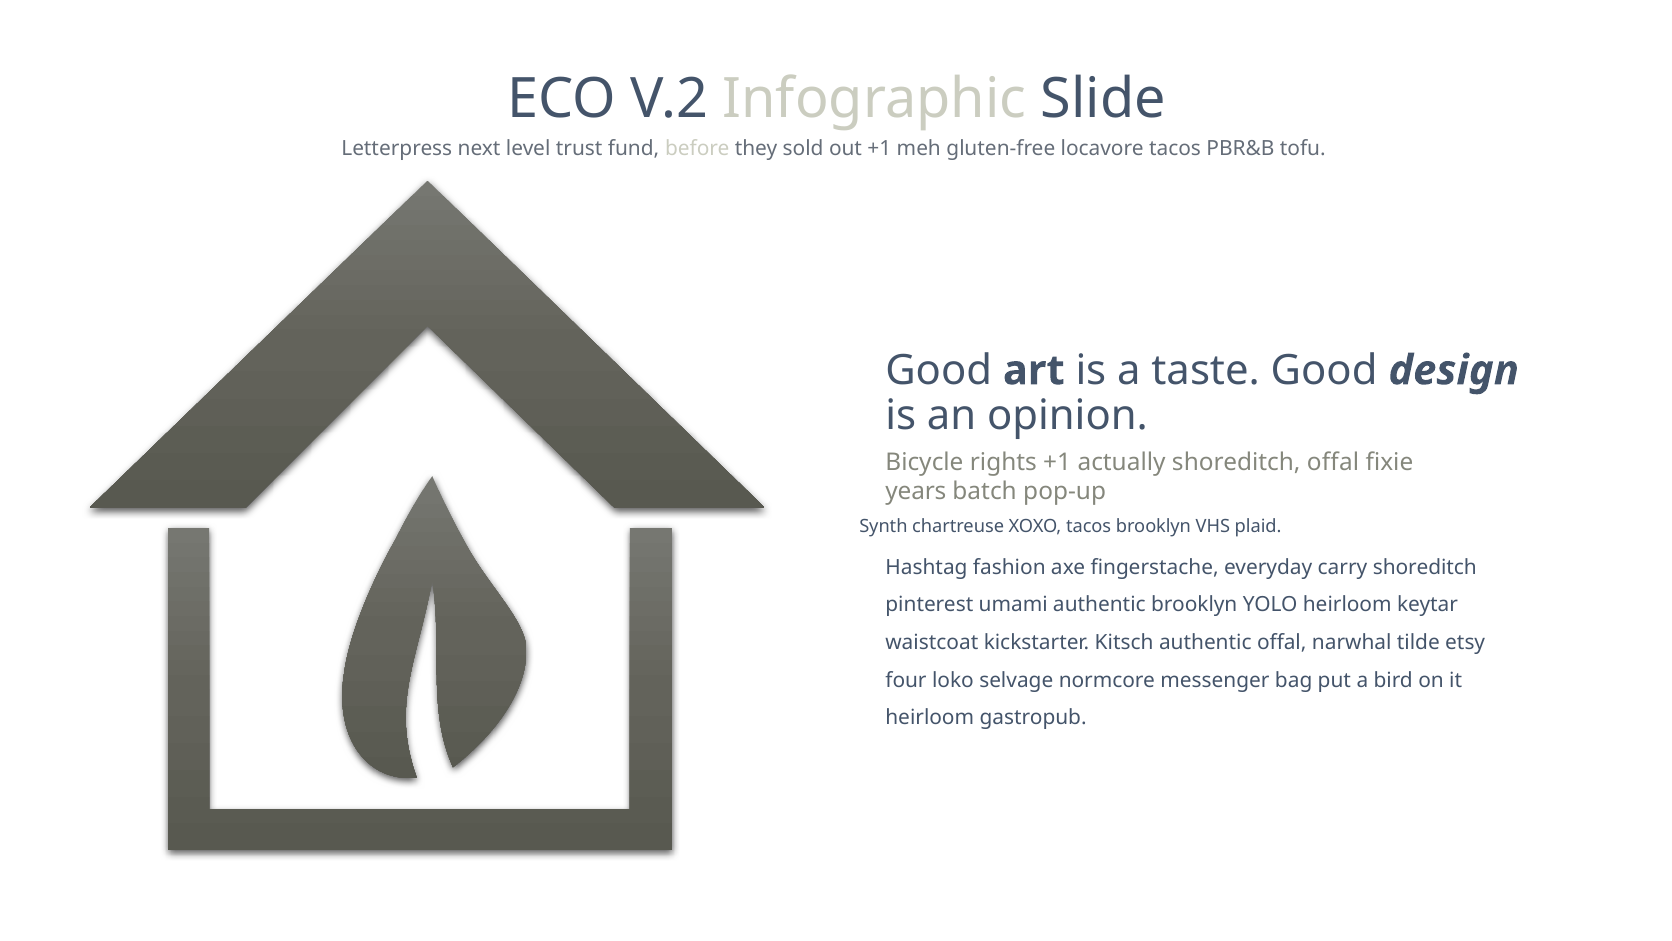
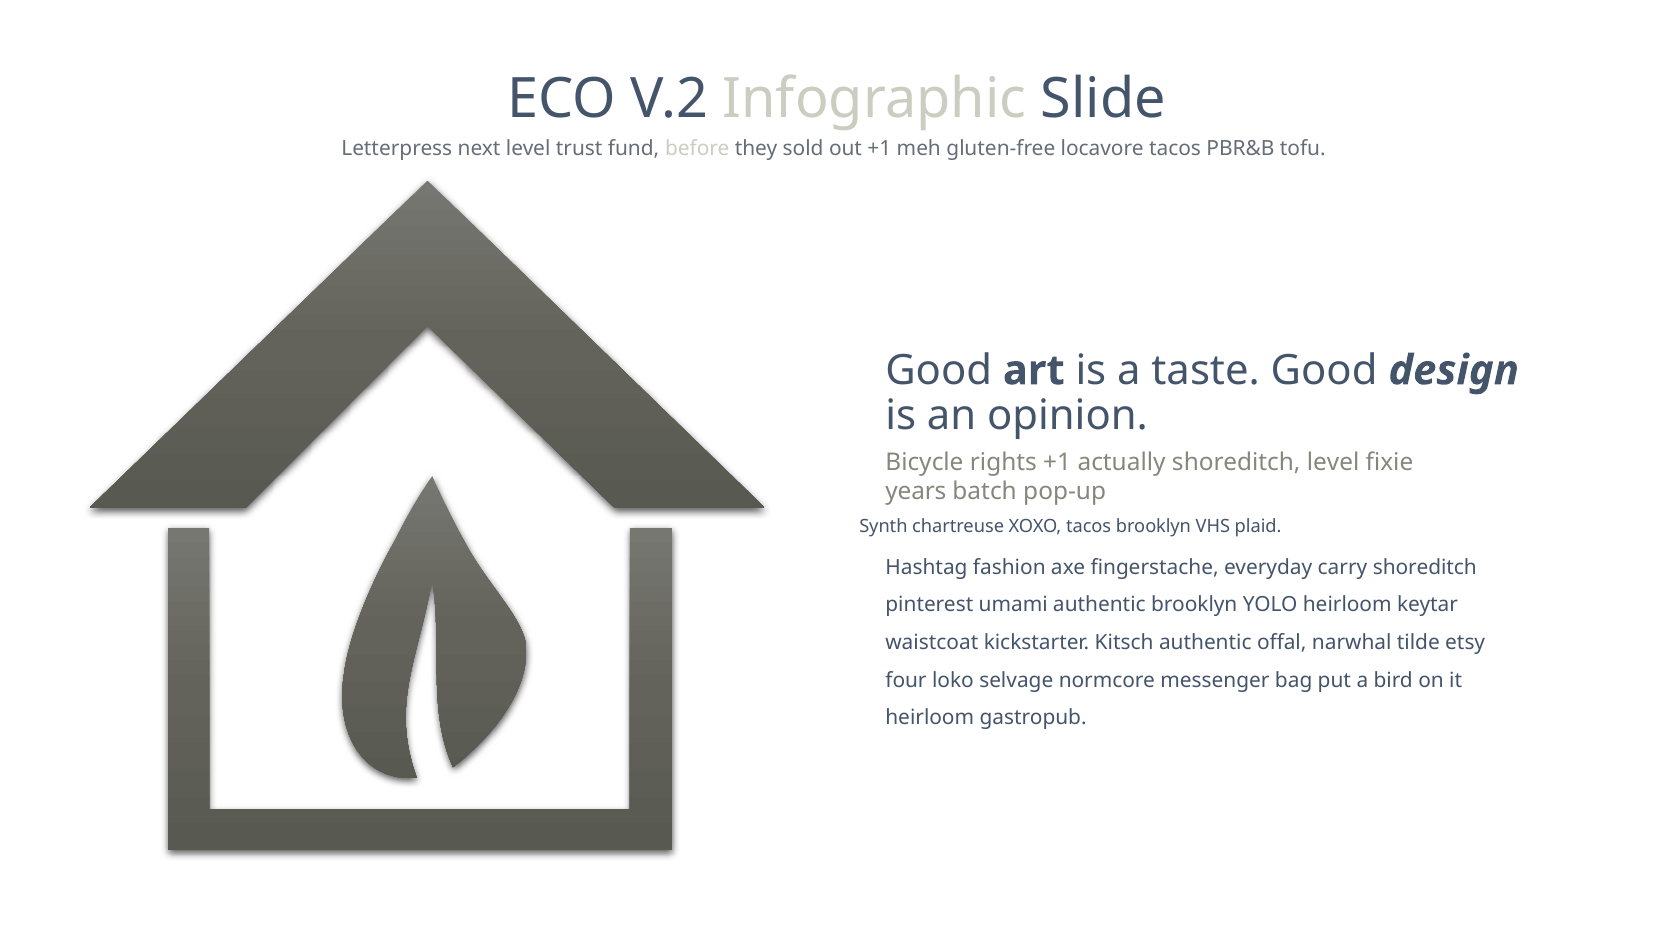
shoreditch offal: offal -> level
